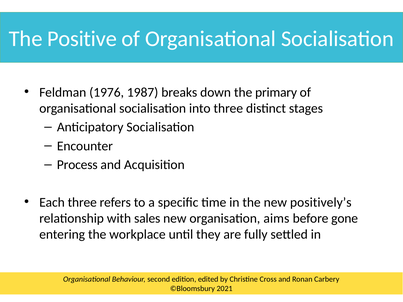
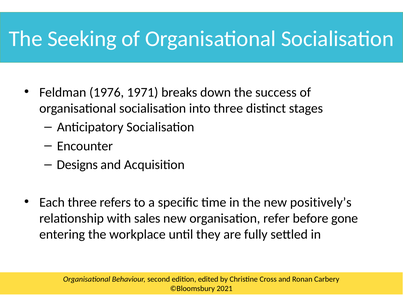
Positive: Positive -> Seeking
1987: 1987 -> 1971
primary: primary -> success
Process: Process -> Designs
aims: aims -> refer
